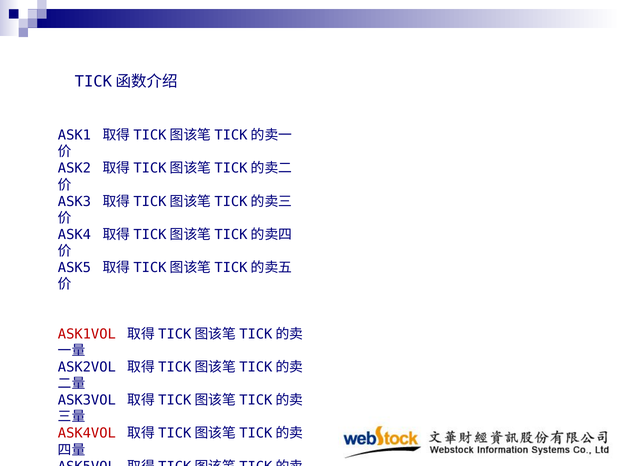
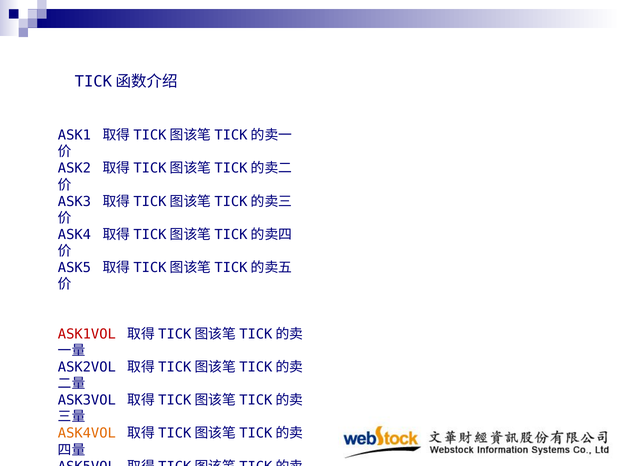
ASK4VOL colour: red -> orange
